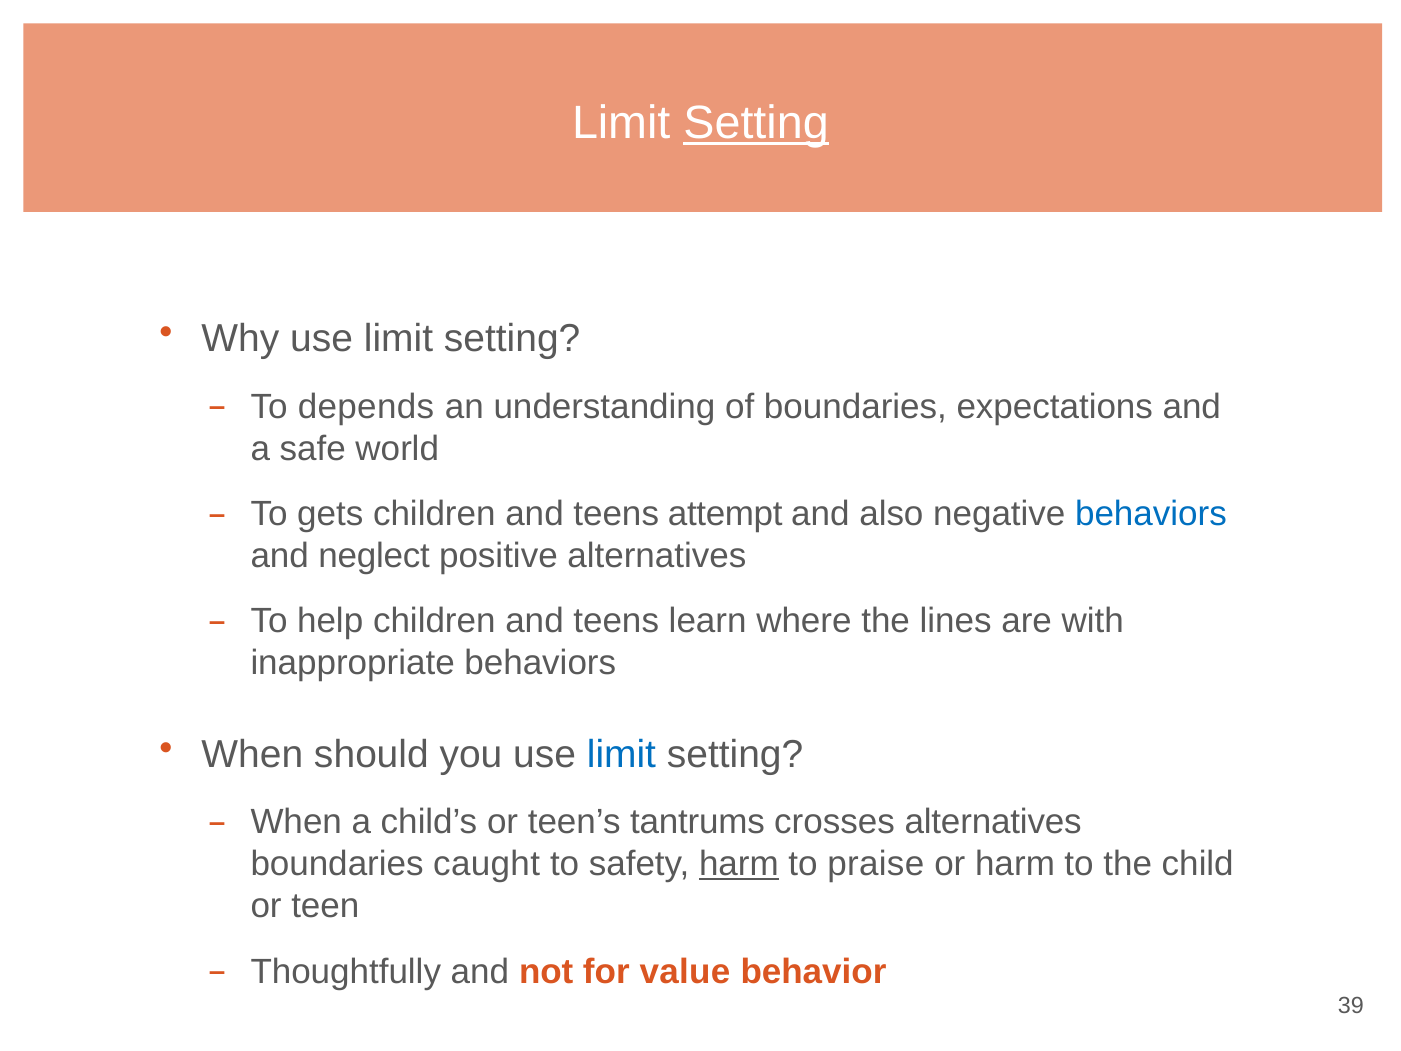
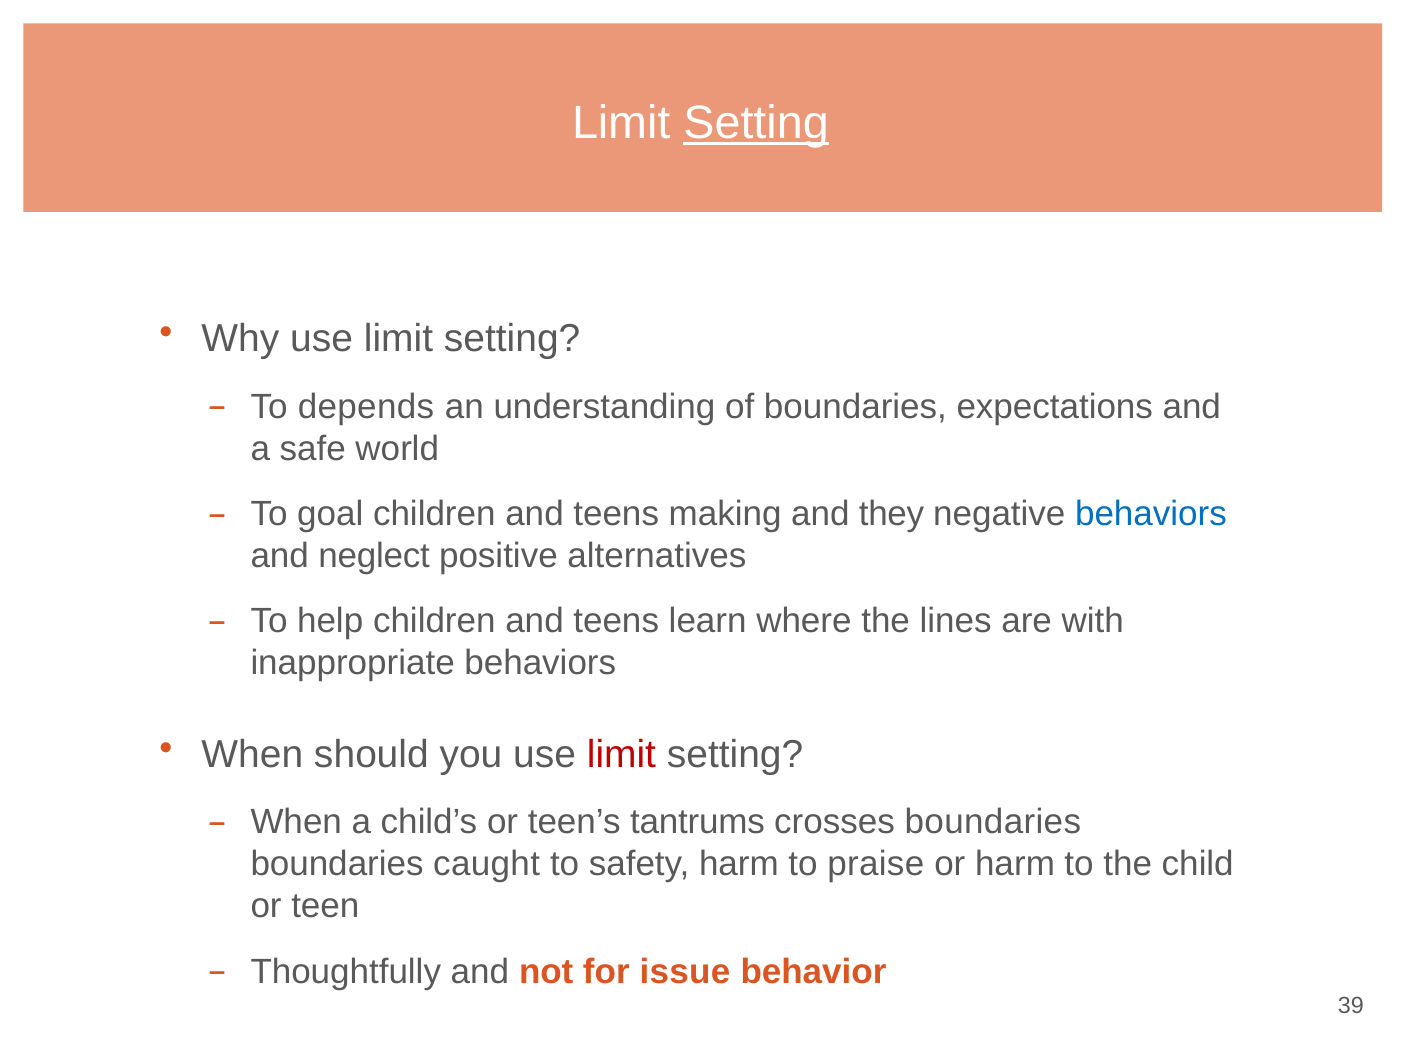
gets: gets -> goal
attempt: attempt -> making
also: also -> they
limit at (621, 755) colour: blue -> red
crosses alternatives: alternatives -> boundaries
harm at (739, 864) underline: present -> none
value: value -> issue
